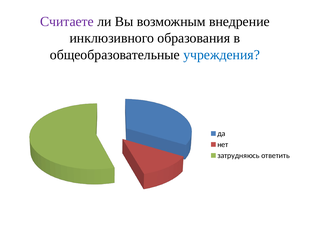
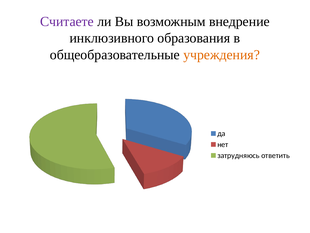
учреждения colour: blue -> orange
